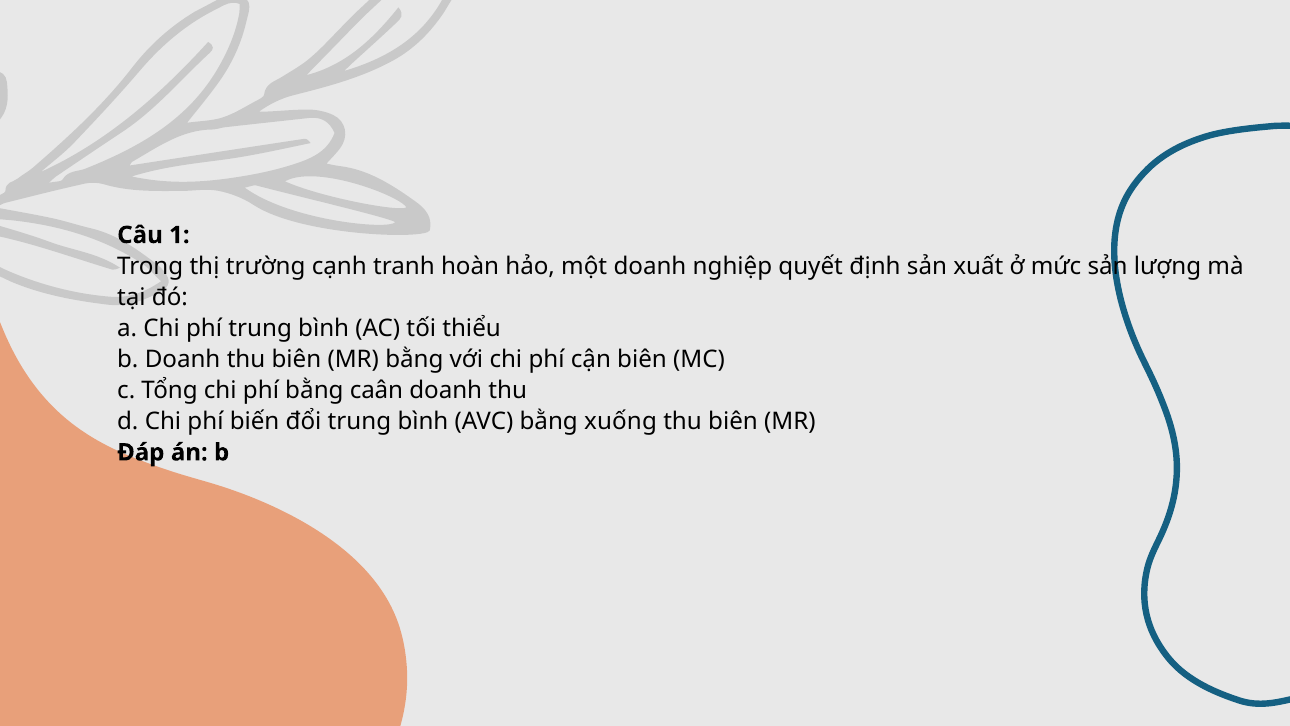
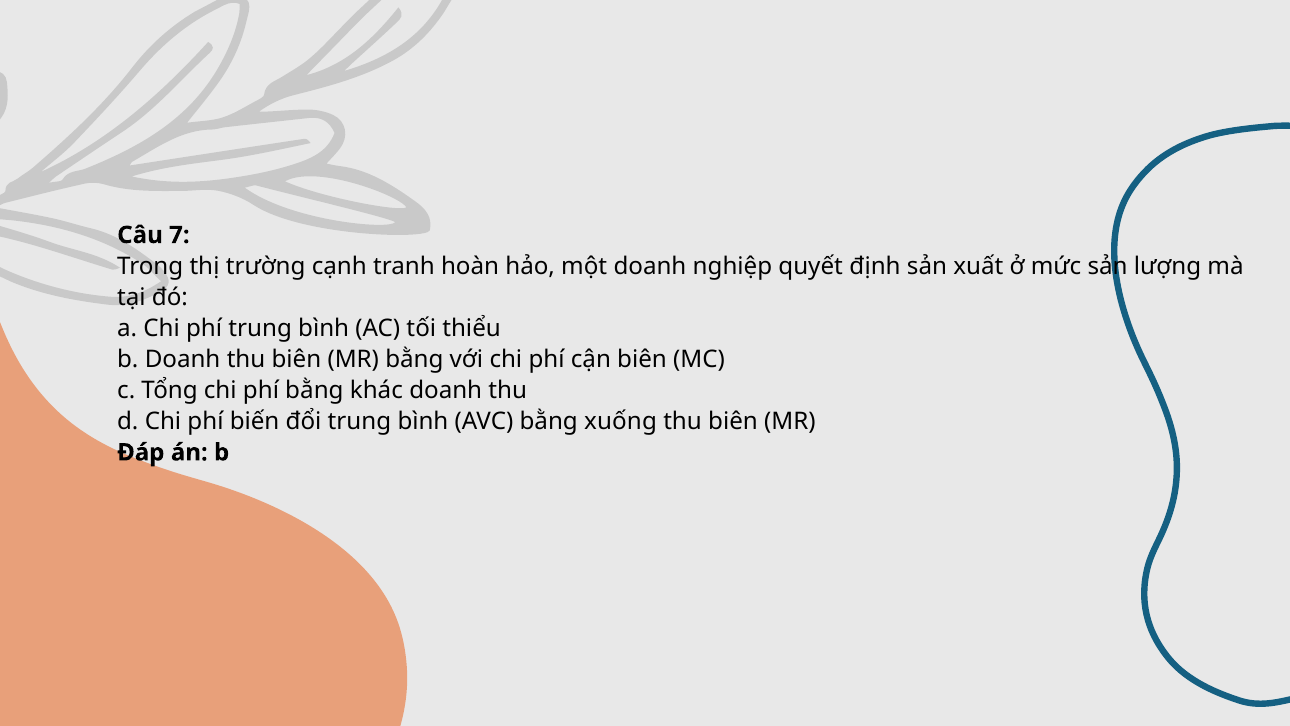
1: 1 -> 7
caân: caân -> khác
